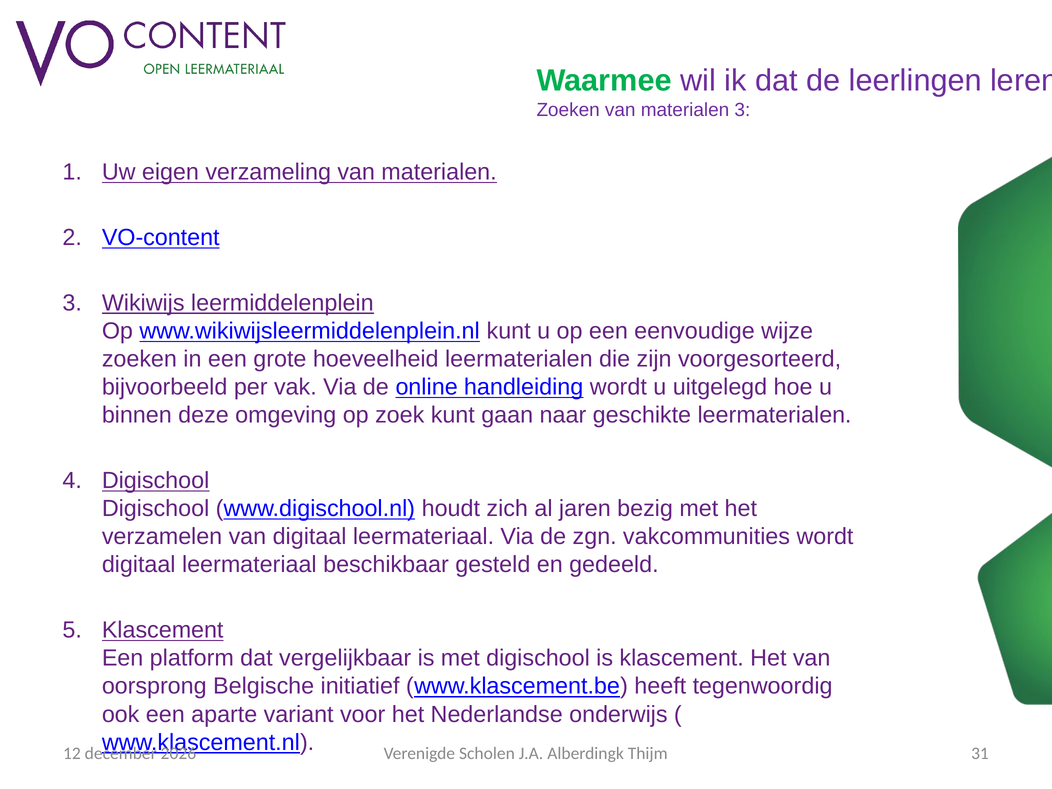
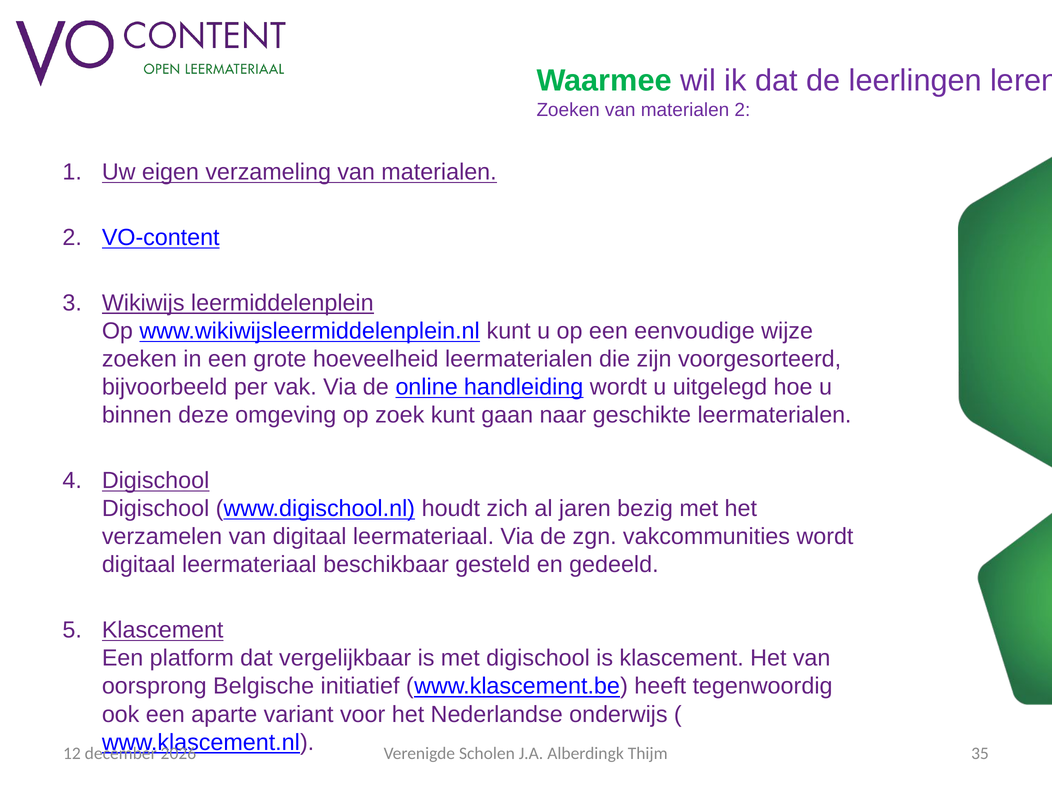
Zoeken van materialen 3: 3 -> 2
31: 31 -> 35
